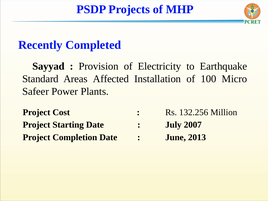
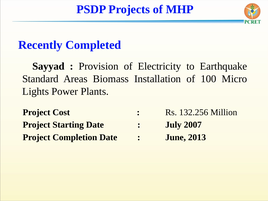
Affected: Affected -> Biomass
Safeer: Safeer -> Lights
